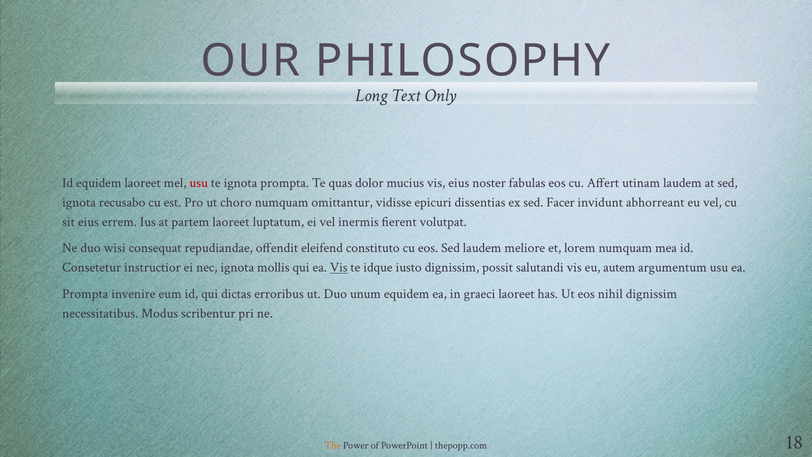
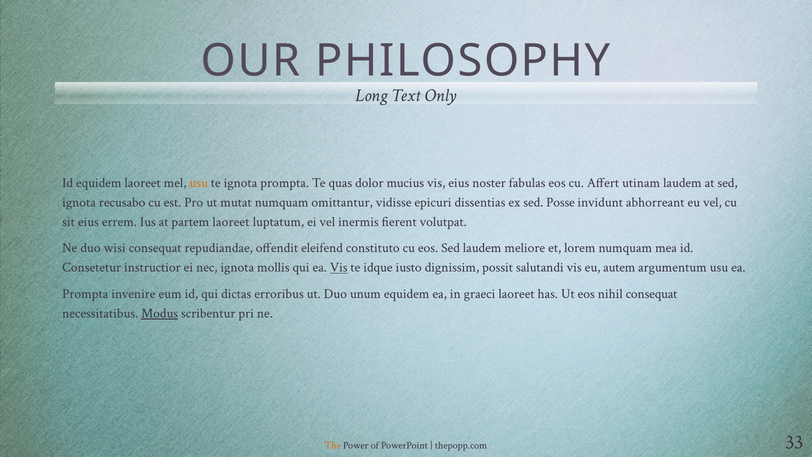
usu at (199, 183) colour: red -> orange
choro: choro -> mutat
Facer: Facer -> Posse
nihil dignissim: dignissim -> consequat
Modus underline: none -> present
18: 18 -> 33
